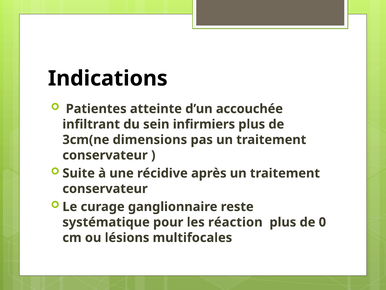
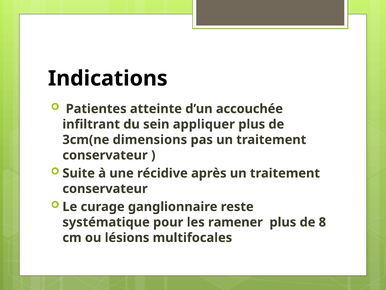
infirmiers: infirmiers -> appliquer
réaction: réaction -> ramener
0: 0 -> 8
